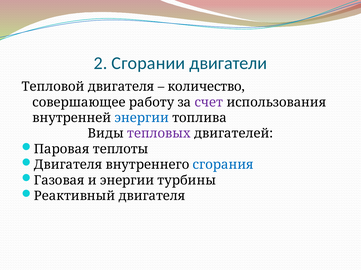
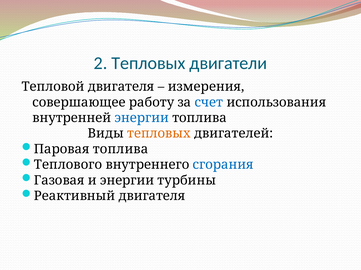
2 Сгорании: Сгорании -> Тепловых
количество: количество -> измерения
счет colour: purple -> blue
тепловых at (159, 134) colour: purple -> orange
Паровая теплоты: теплоты -> топлива
Двигателя at (68, 165): Двигателя -> Теплового
